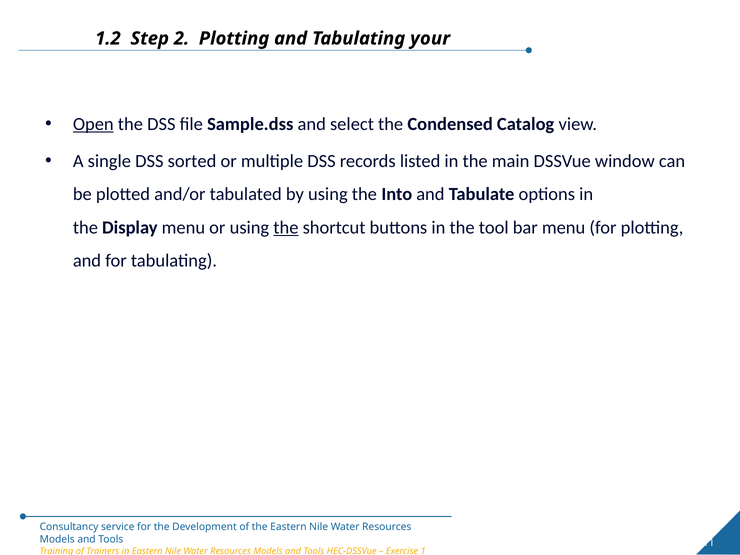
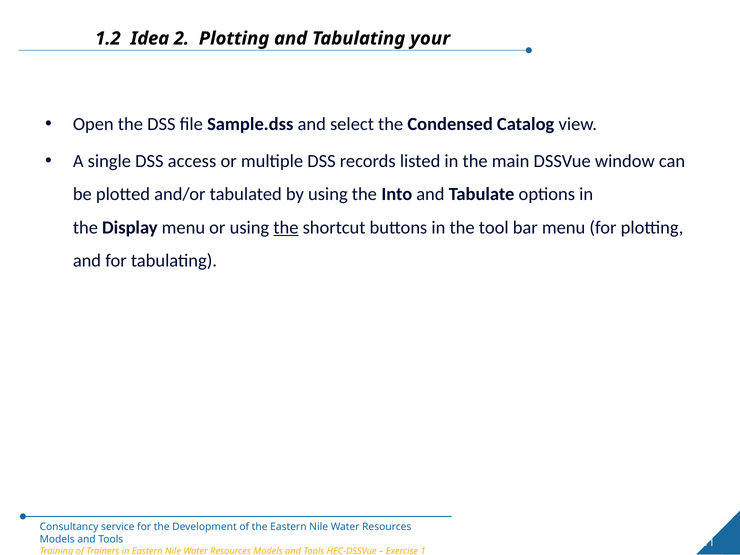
Step: Step -> Idea
Open underline: present -> none
sorted: sorted -> access
